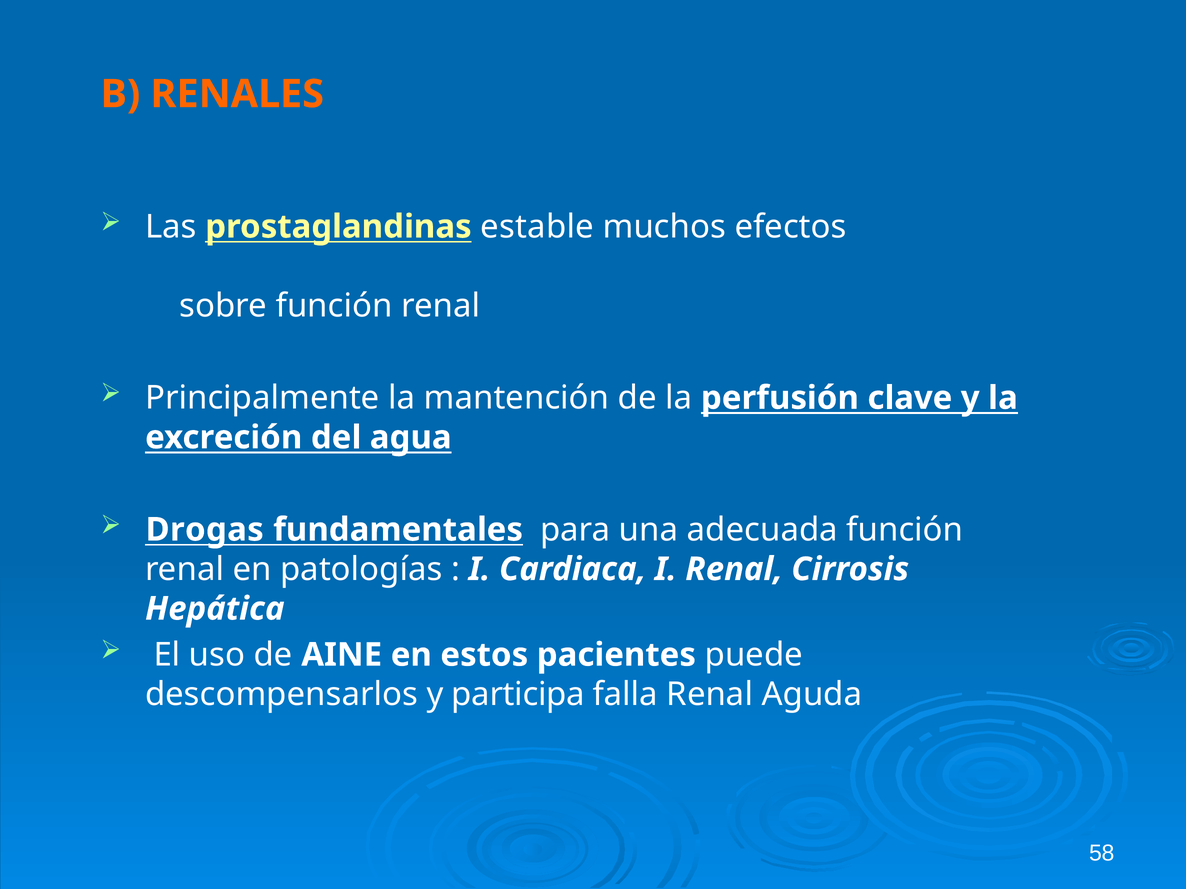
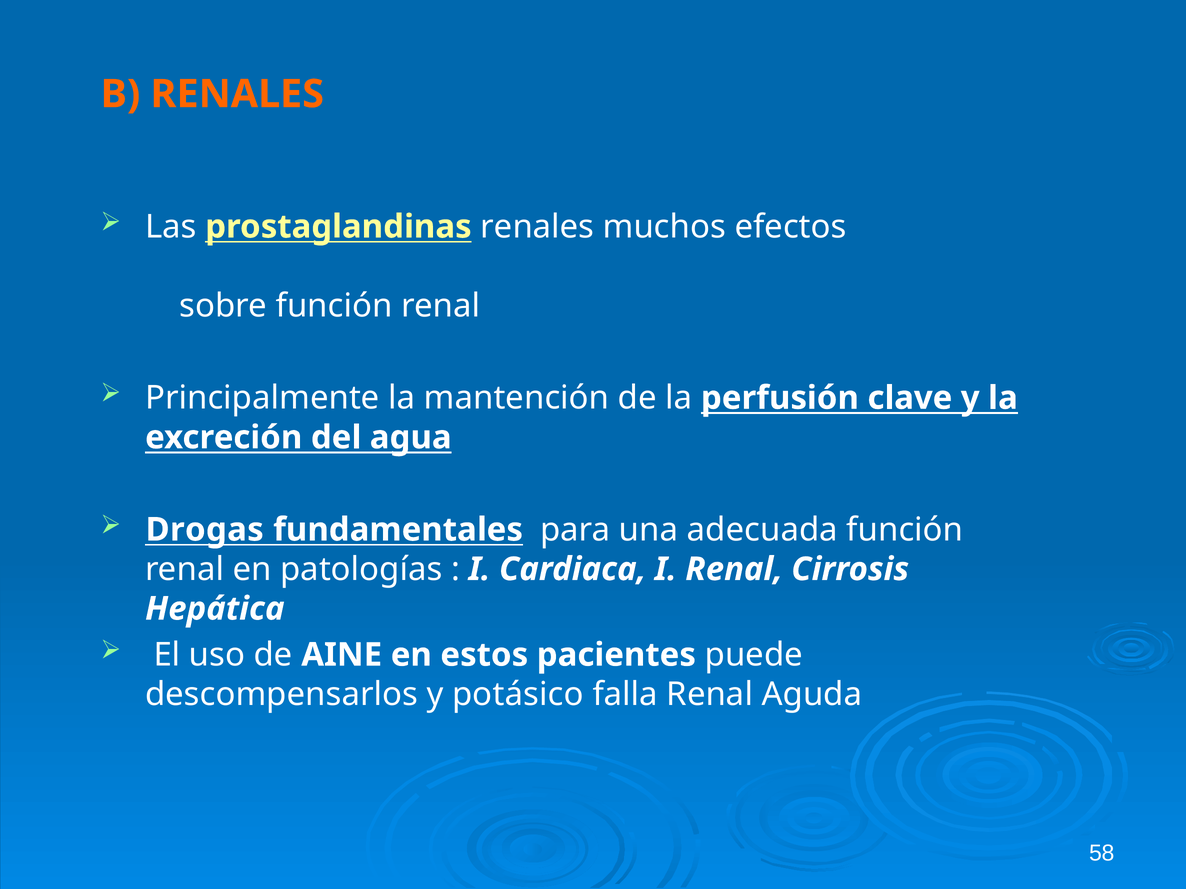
prostaglandinas estable: estable -> renales
participa: participa -> potásico
